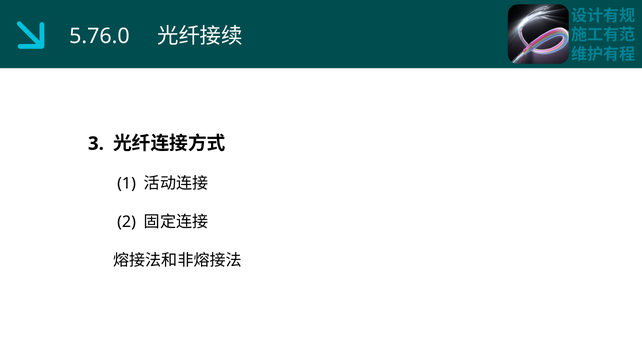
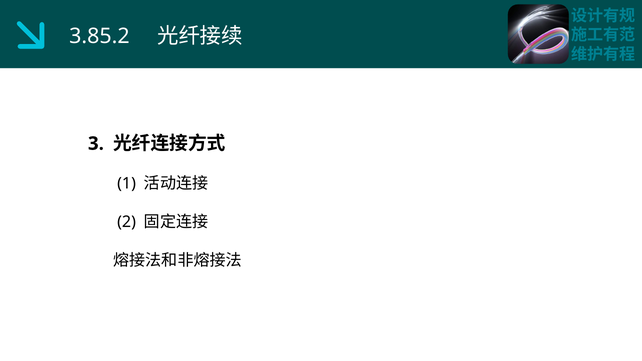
5.76.0: 5.76.0 -> 3.85.2
